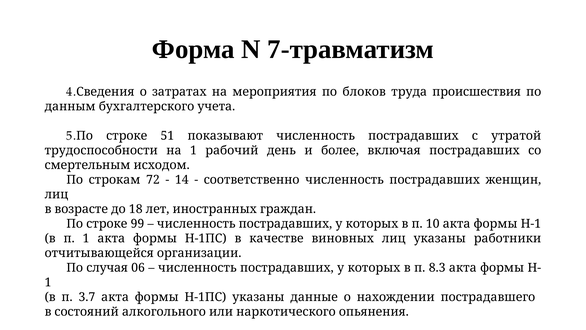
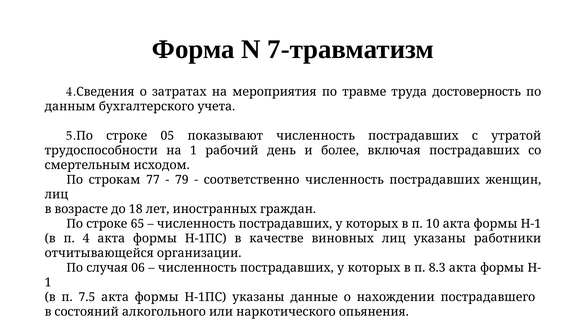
блоков: блоков -> травме
происшествия: происшествия -> достоверность
51: 51 -> 05
72: 72 -> 77
14: 14 -> 79
99: 99 -> 65
п 1: 1 -> 4
3.7: 3.7 -> 7.5
